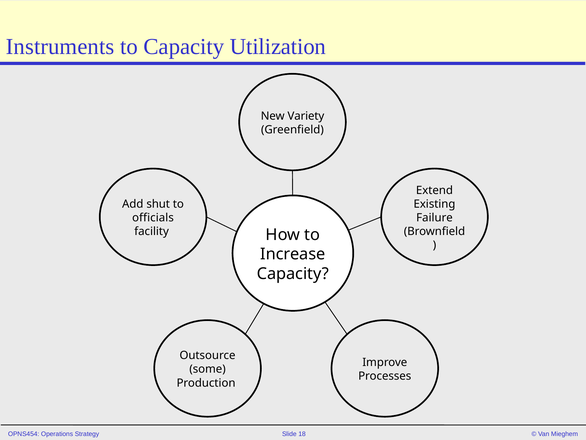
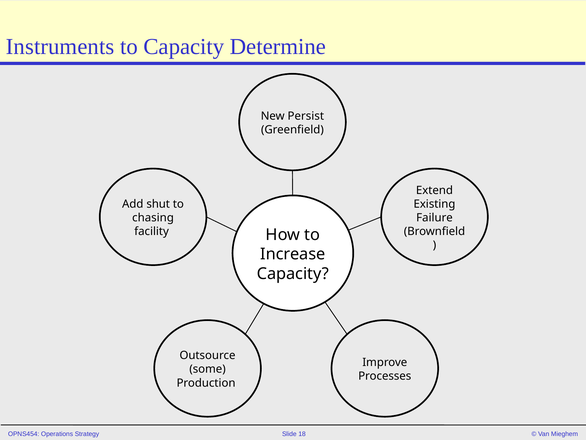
Utilization: Utilization -> Determine
Variety: Variety -> Persist
officials: officials -> chasing
